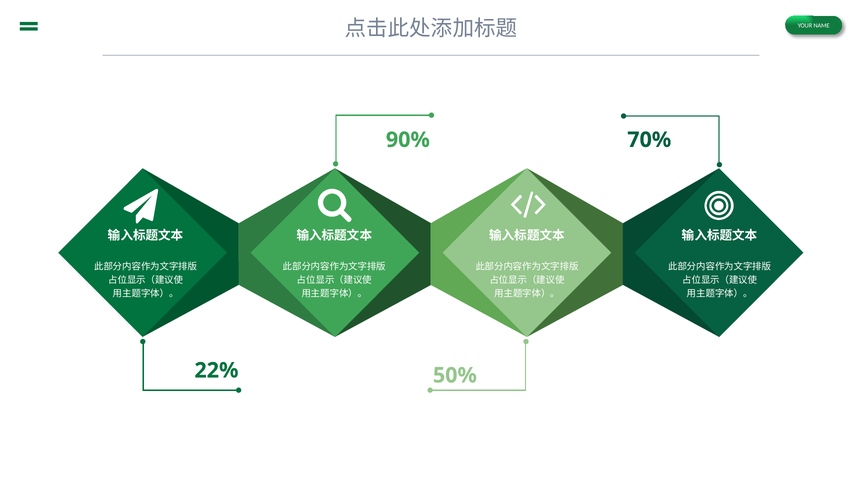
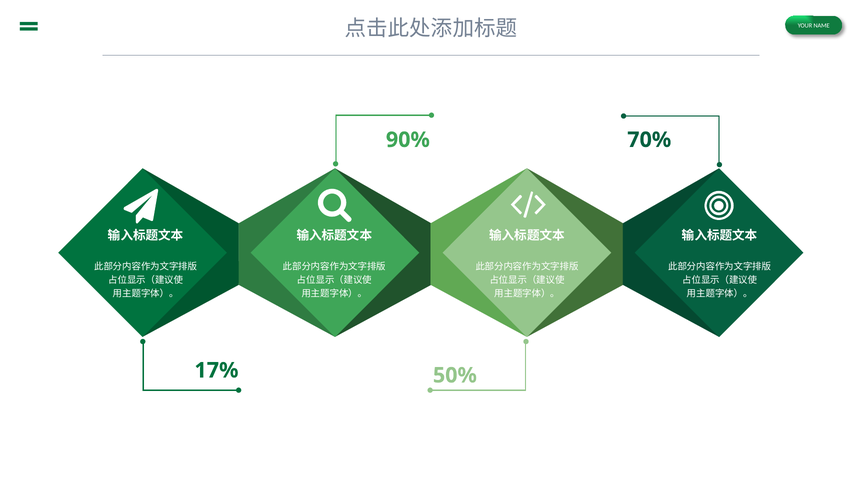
22%: 22% -> 17%
